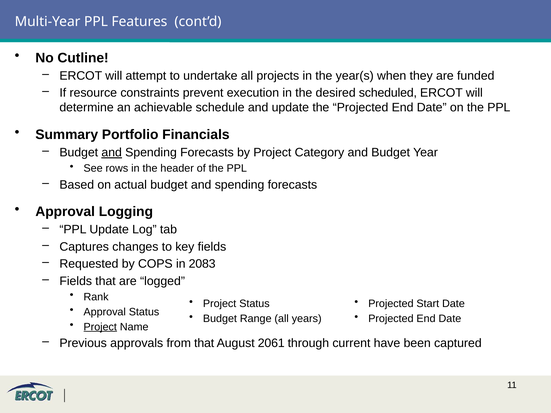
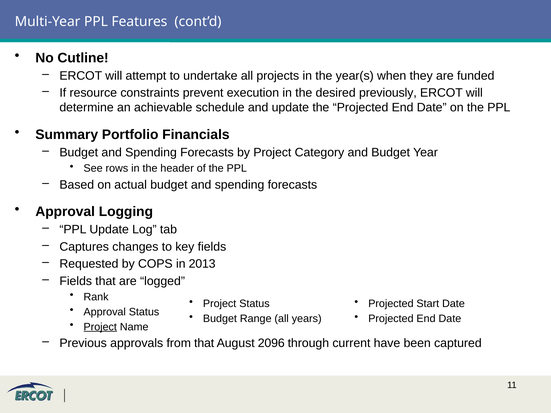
scheduled: scheduled -> previously
and at (112, 153) underline: present -> none
2083: 2083 -> 2013
2061: 2061 -> 2096
